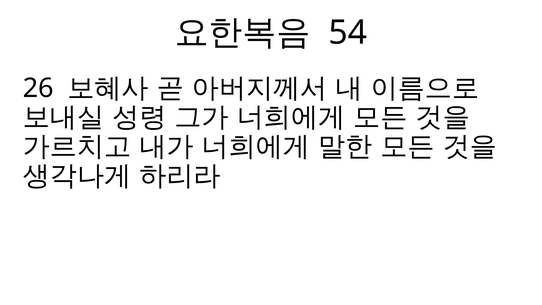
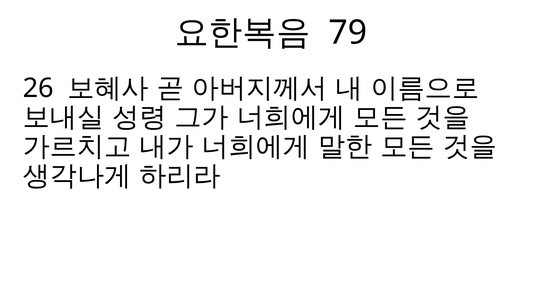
54: 54 -> 79
